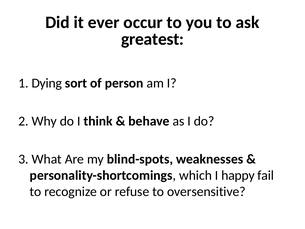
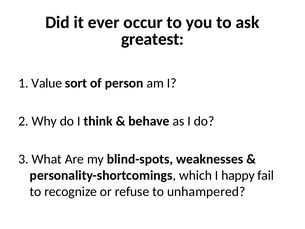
Dying: Dying -> Value
oversensitive: oversensitive -> unhampered
